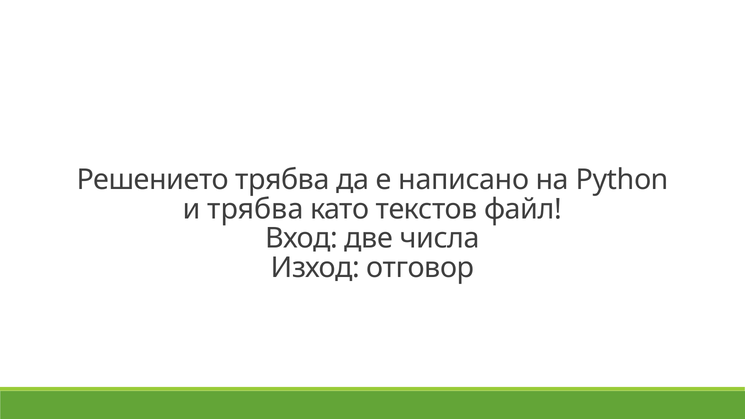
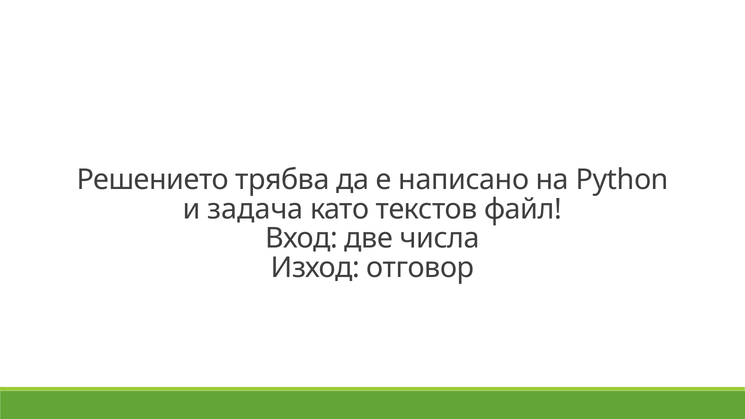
и трябва: трябва -> задача
